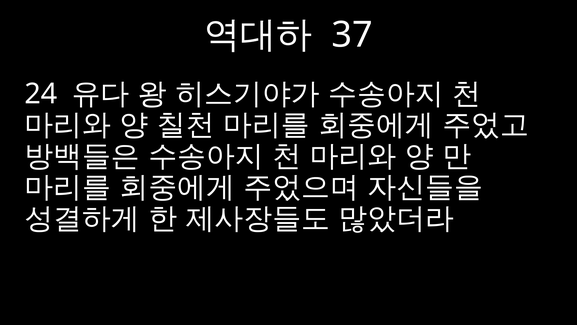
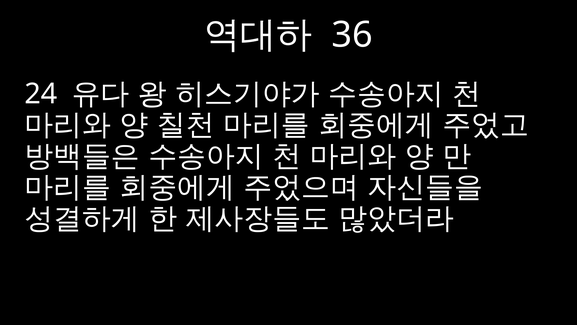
37: 37 -> 36
